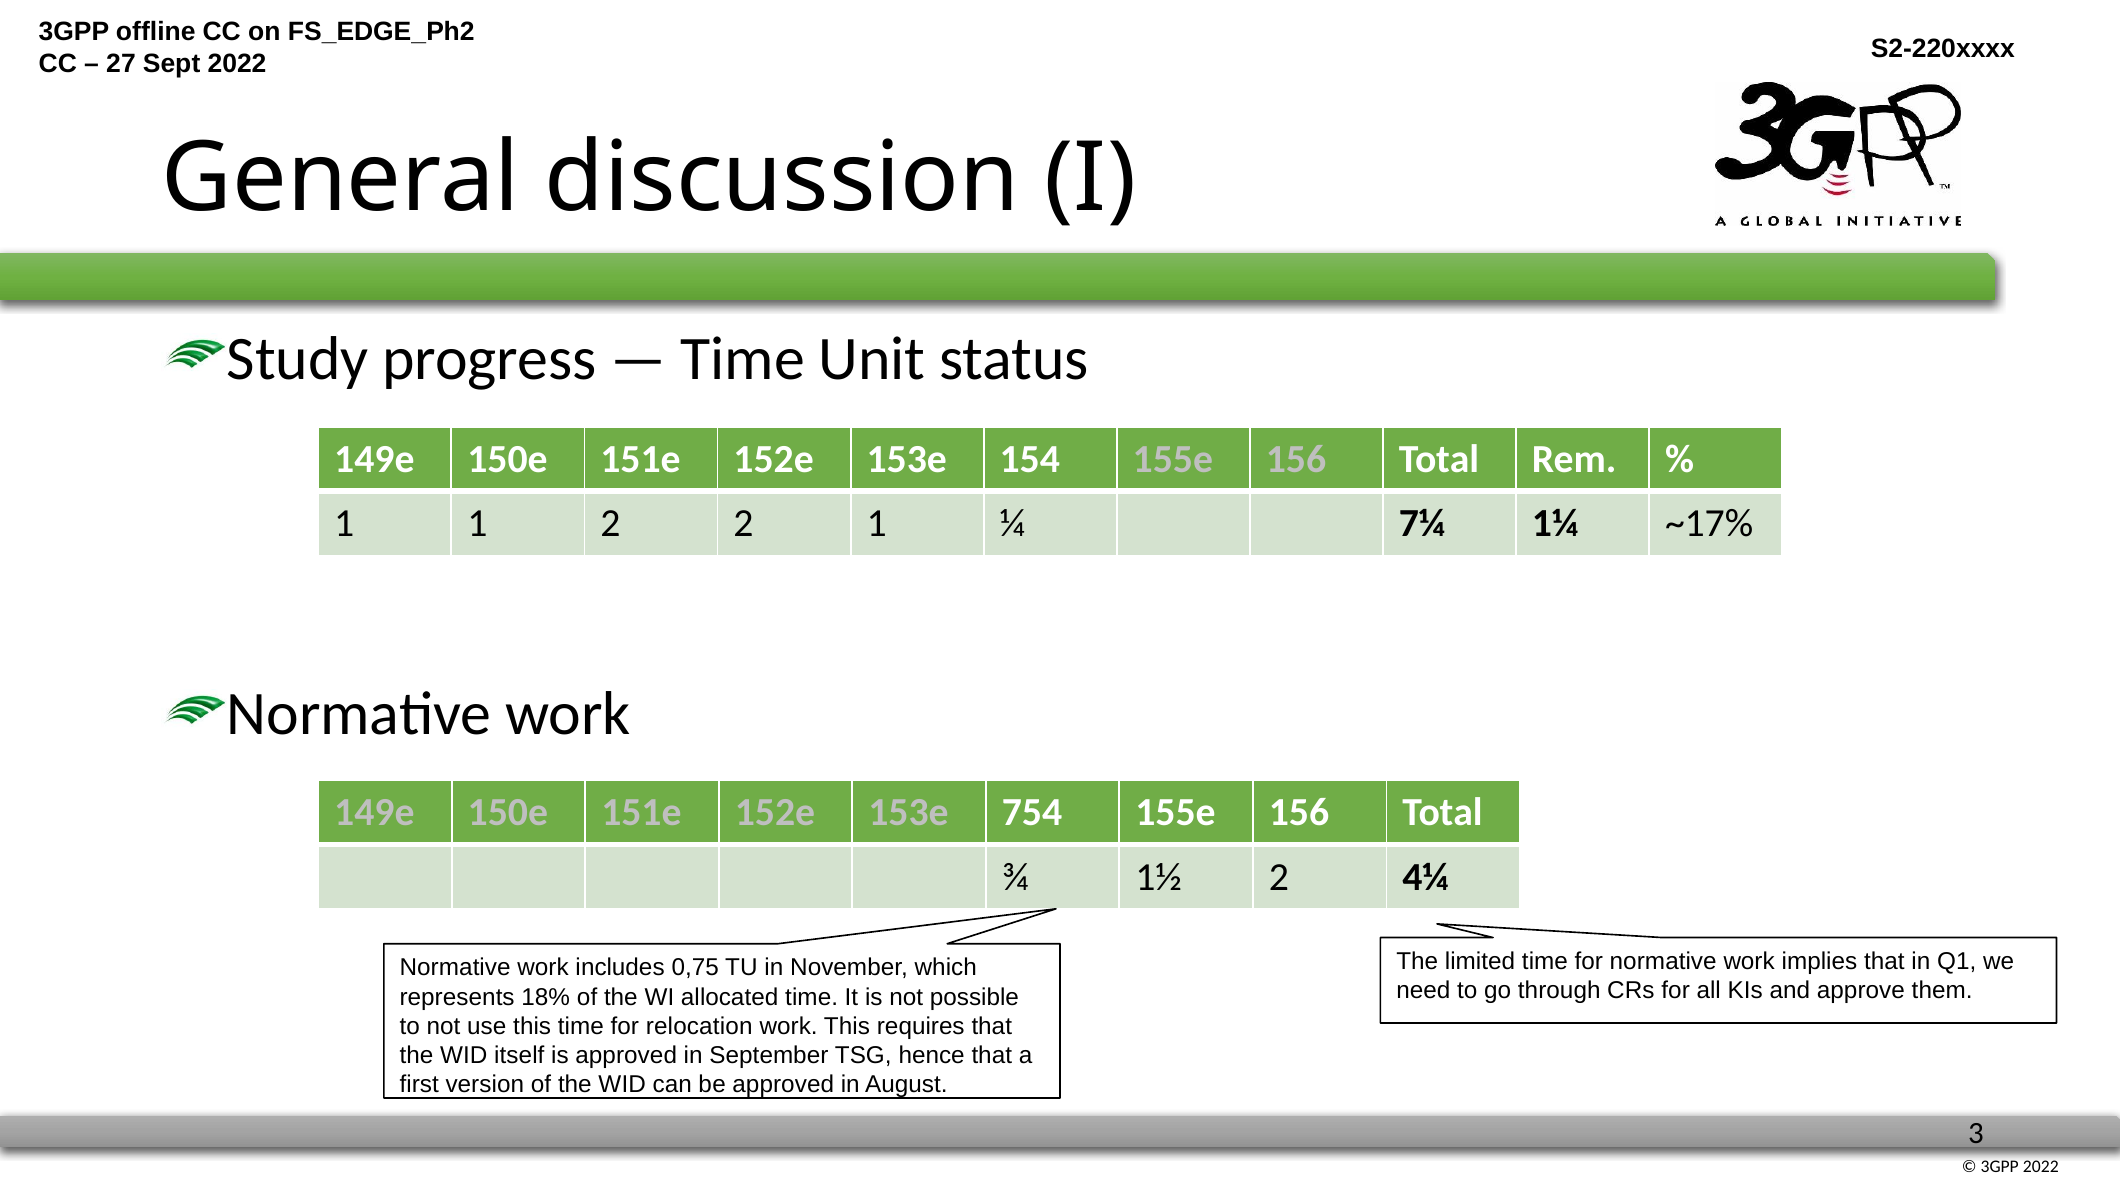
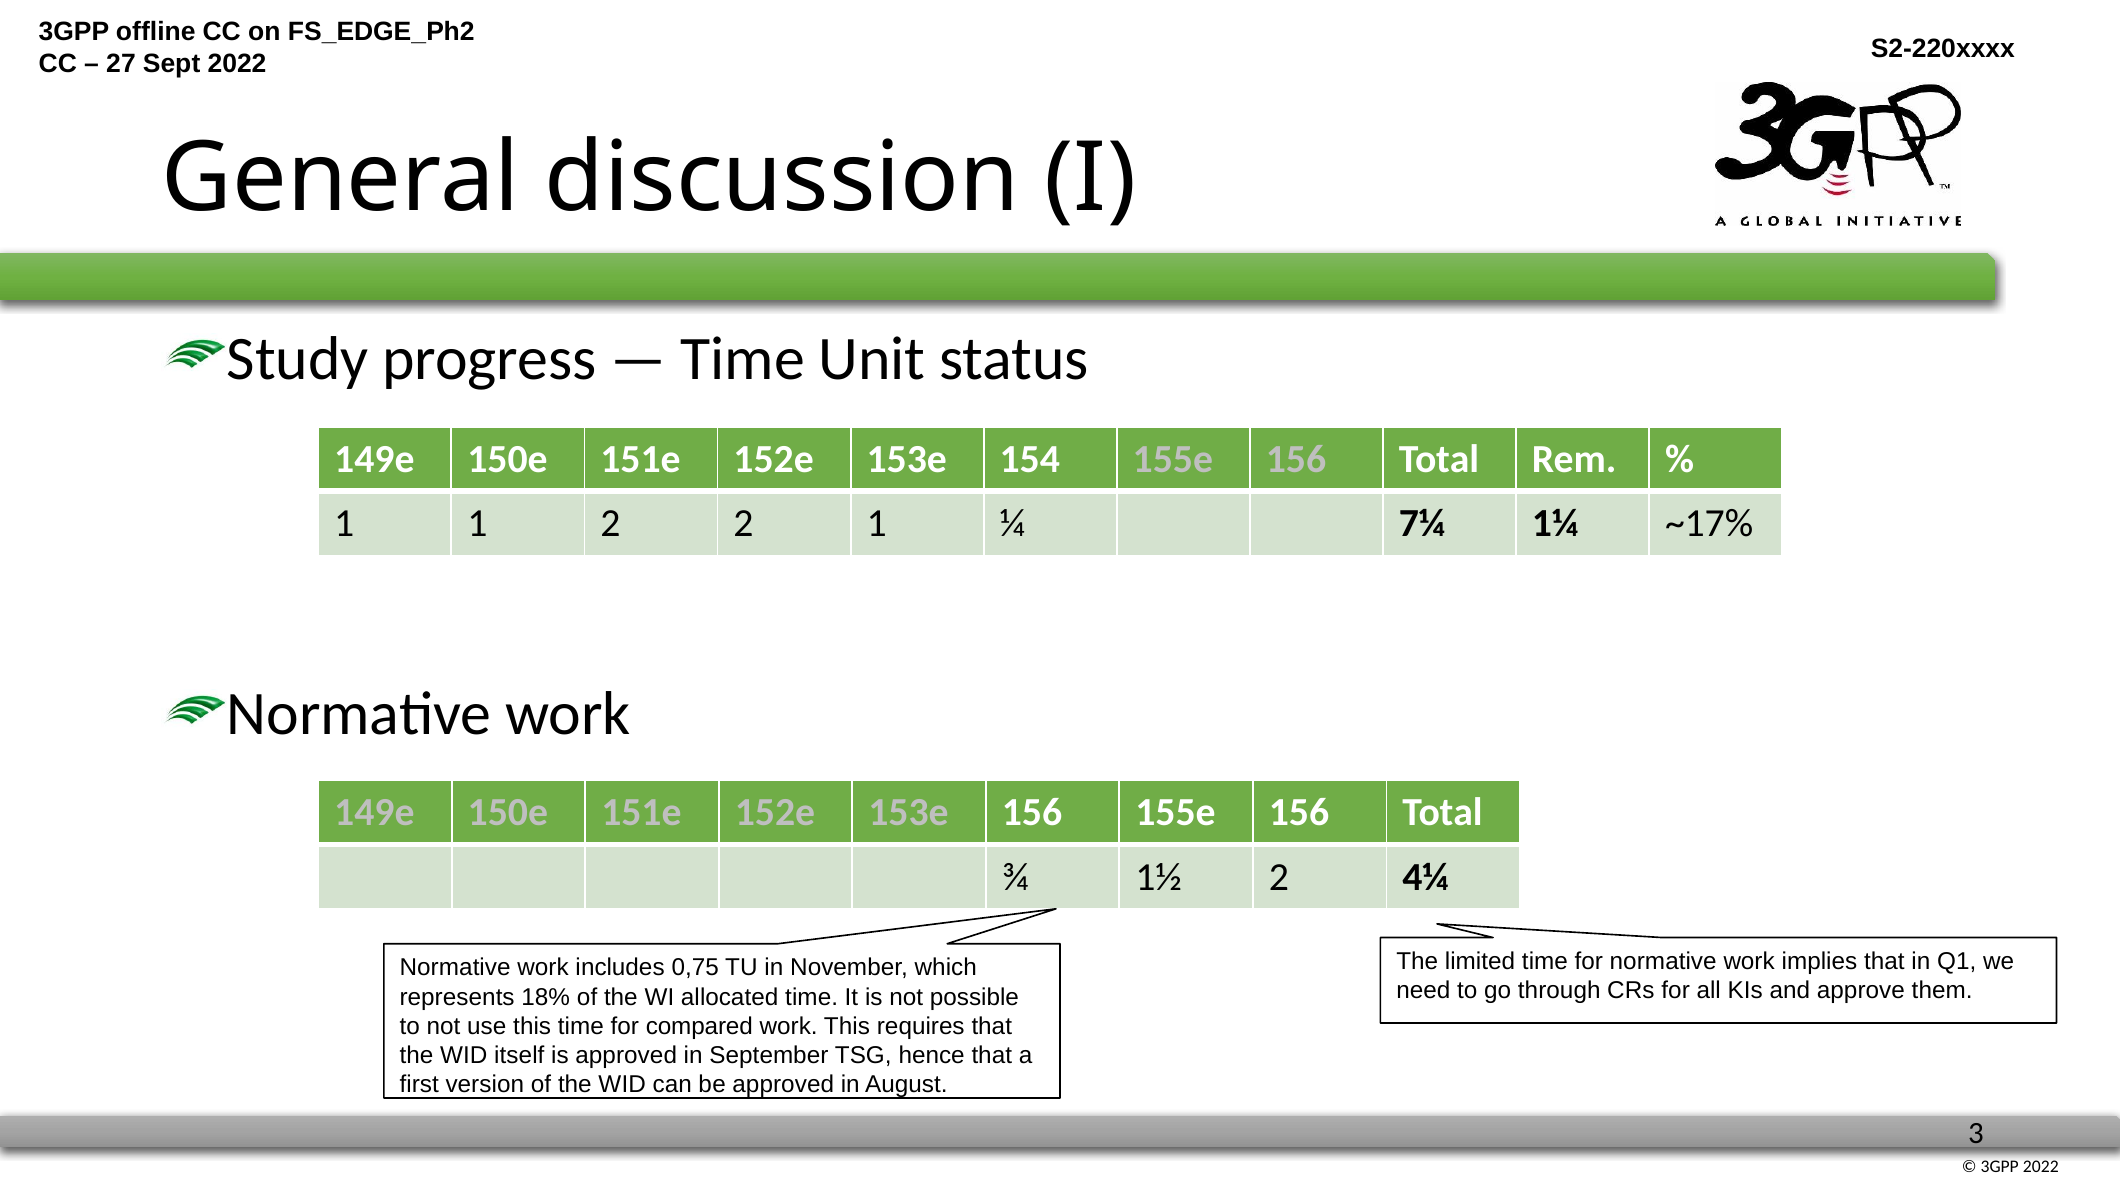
153e 754: 754 -> 156
relocation: relocation -> compared
